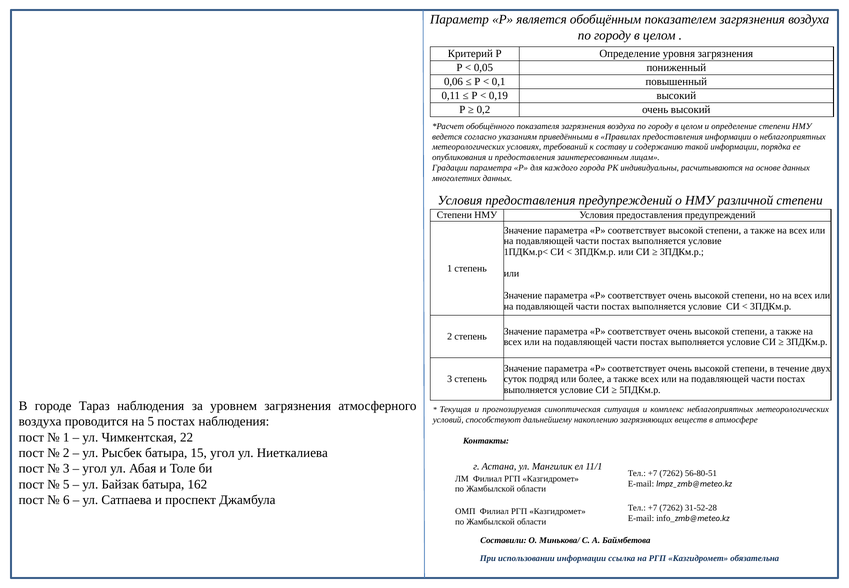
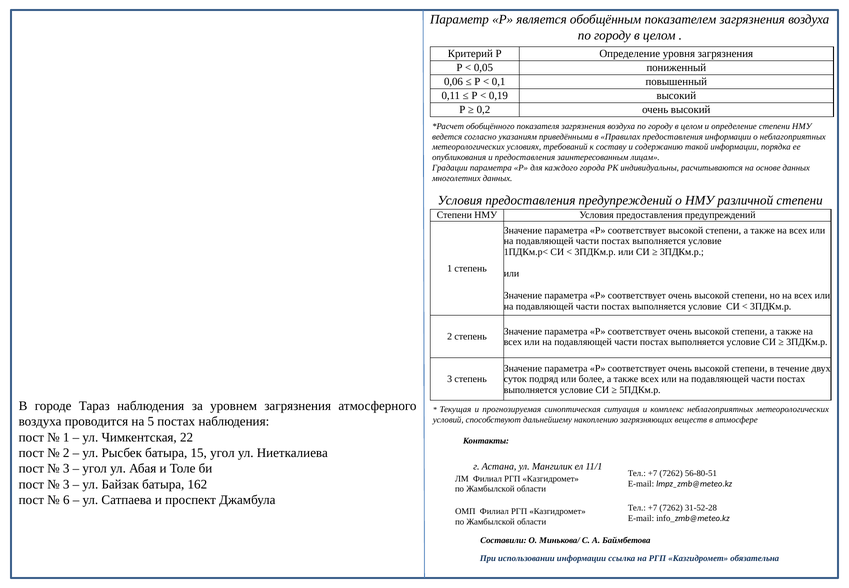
5 at (66, 484): 5 -> 3
